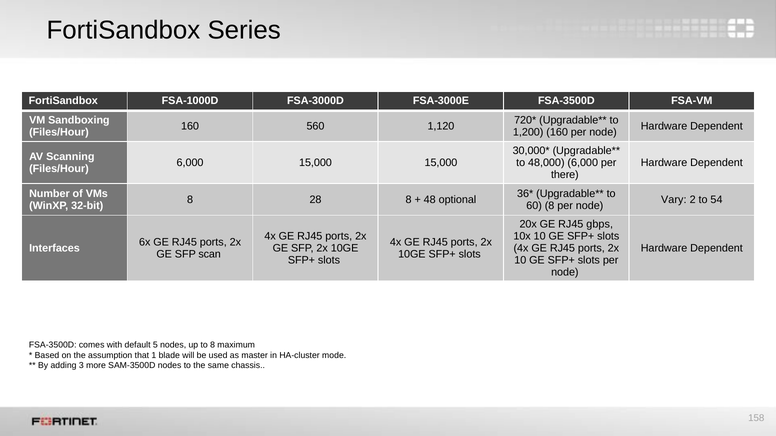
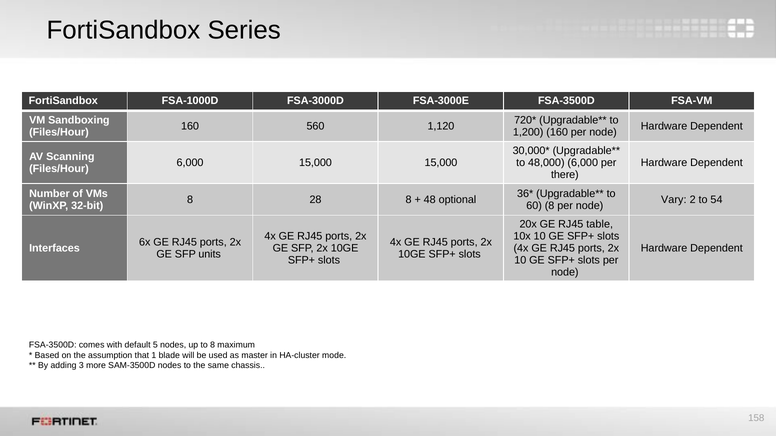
gbps: gbps -> table
scan: scan -> units
